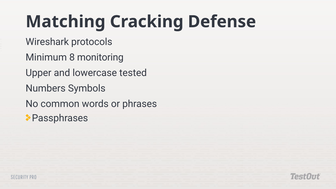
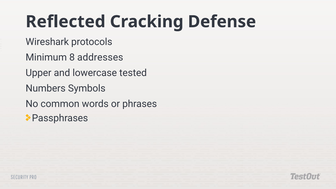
Matching: Matching -> Reflected
monitoring: monitoring -> addresses
